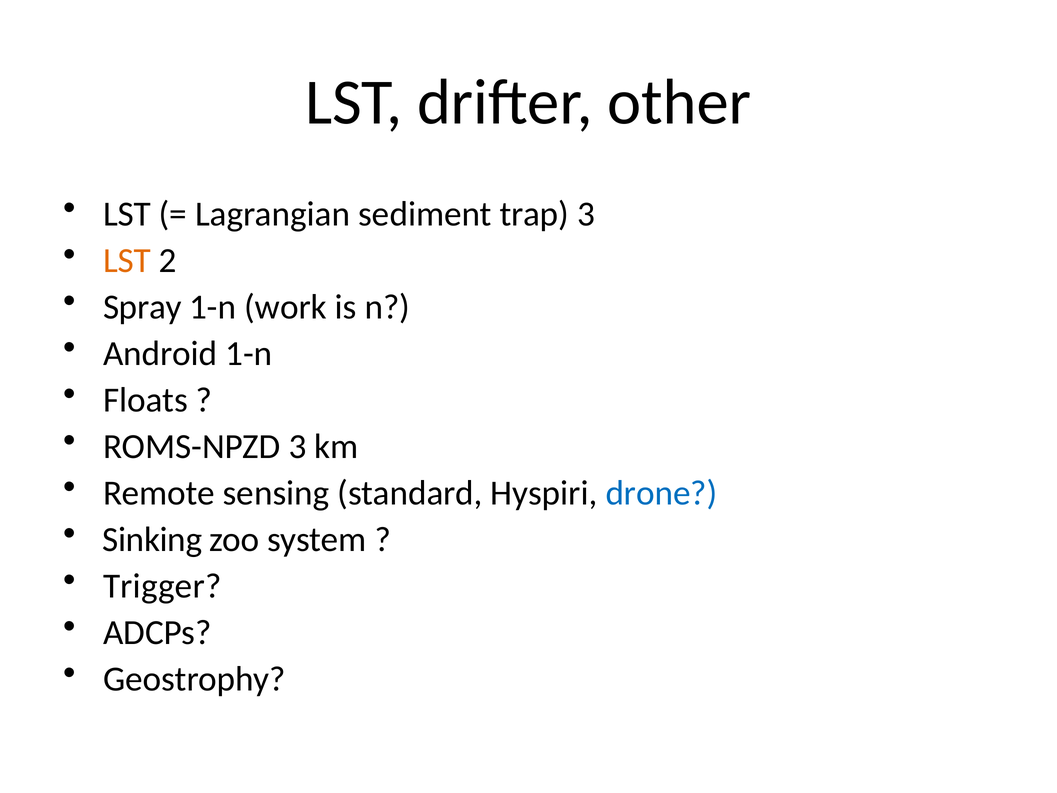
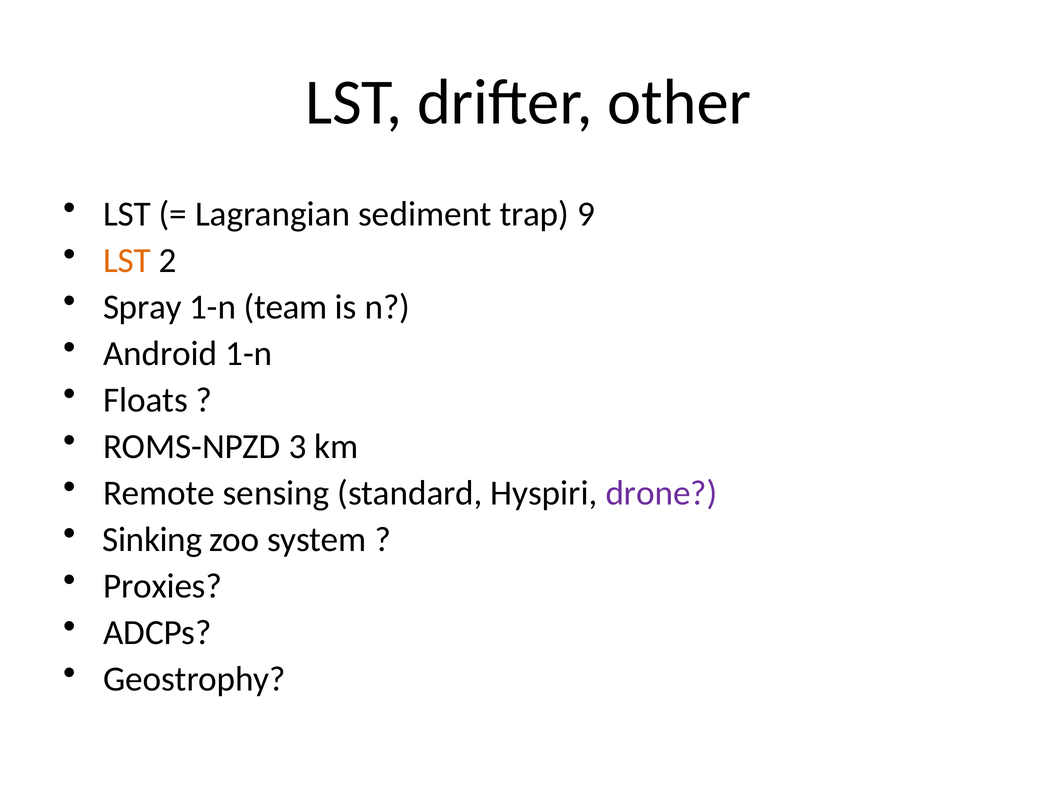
trap 3: 3 -> 9
work: work -> team
drone colour: blue -> purple
Trigger: Trigger -> Proxies
